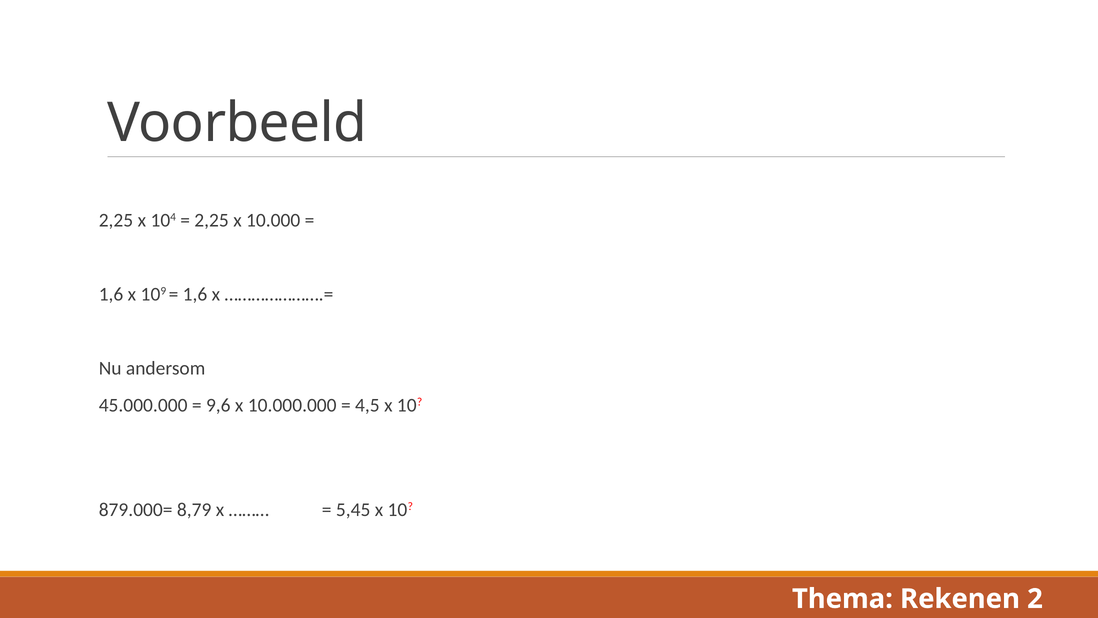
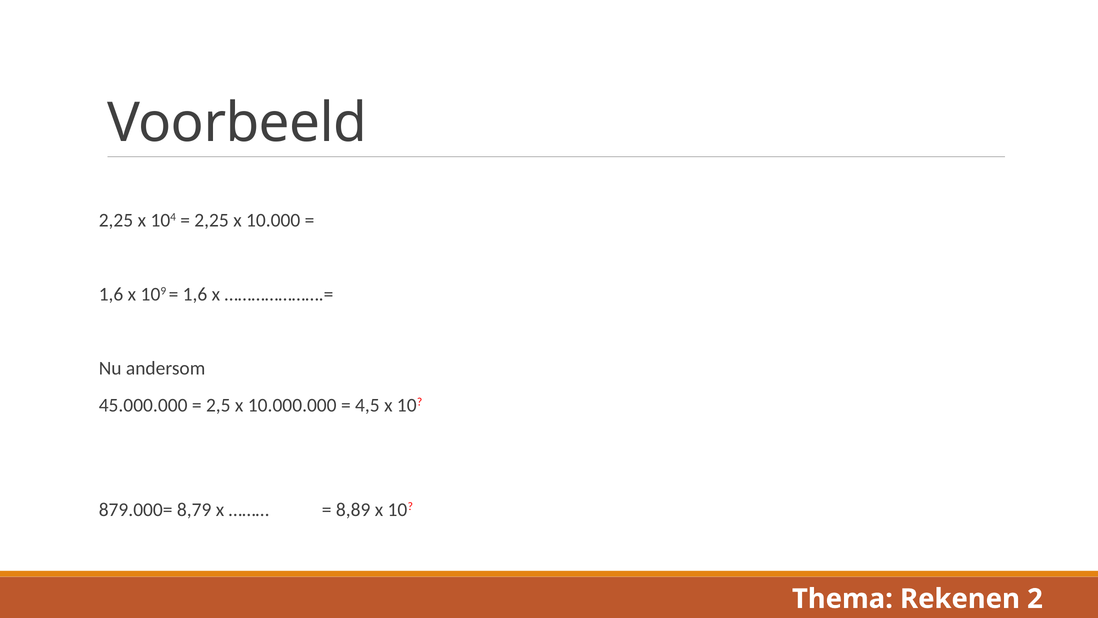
9,6: 9,6 -> 2,5
5,45: 5,45 -> 8,89
